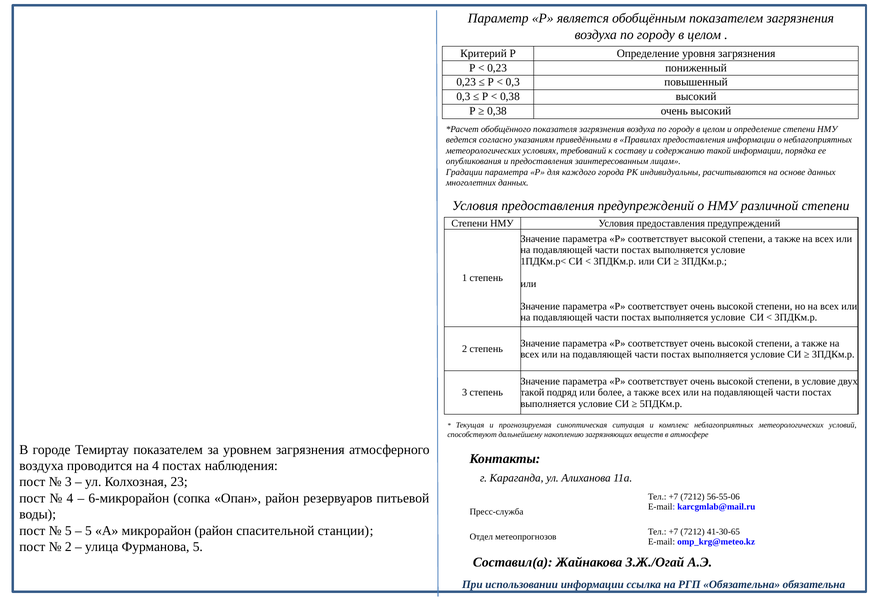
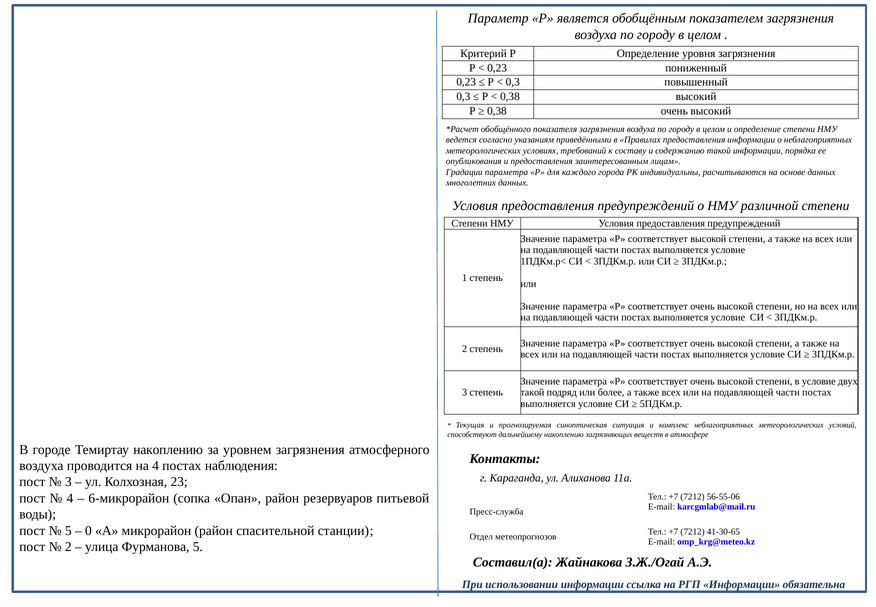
Темиртау показателем: показателем -> накоплению
5 at (88, 530): 5 -> 0
РГП Обязательна: Обязательна -> Информации
